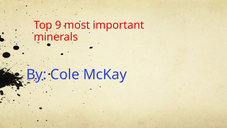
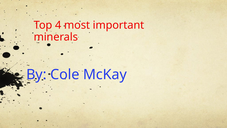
9: 9 -> 4
